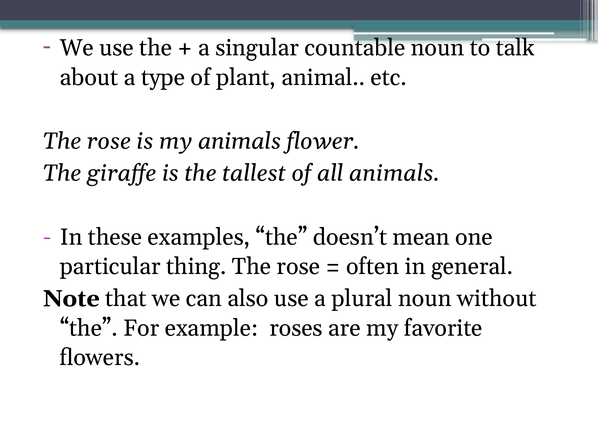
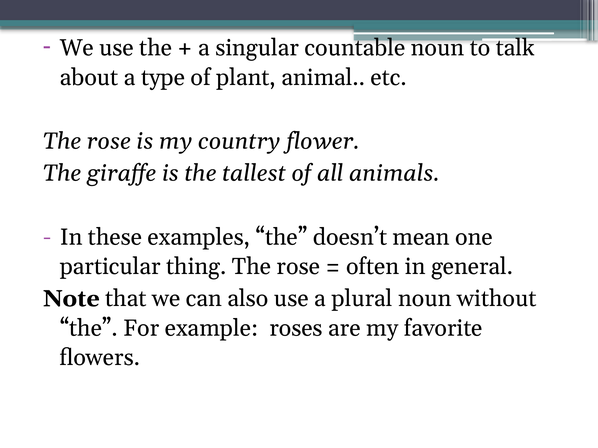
my animals: animals -> country
